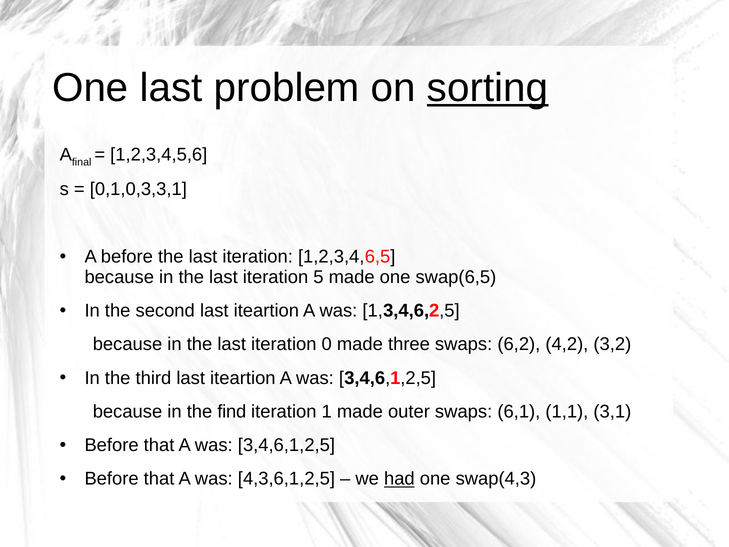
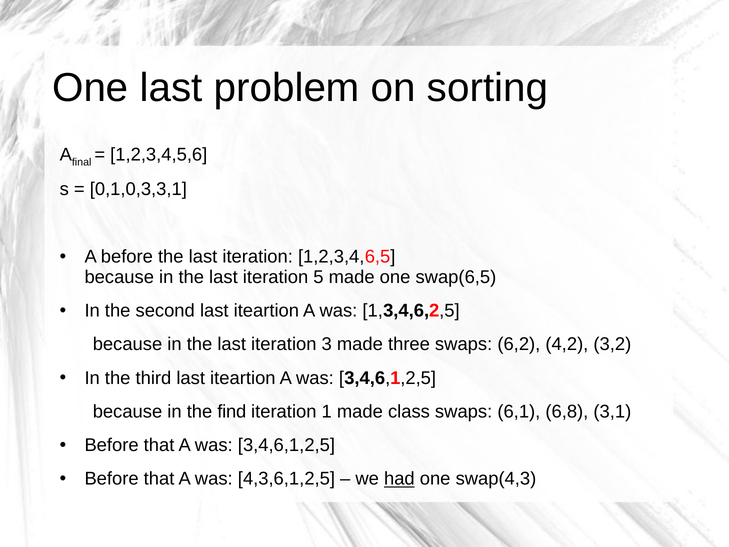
sorting underline: present -> none
0: 0 -> 3
outer: outer -> class
1,1: 1,1 -> 6,8
